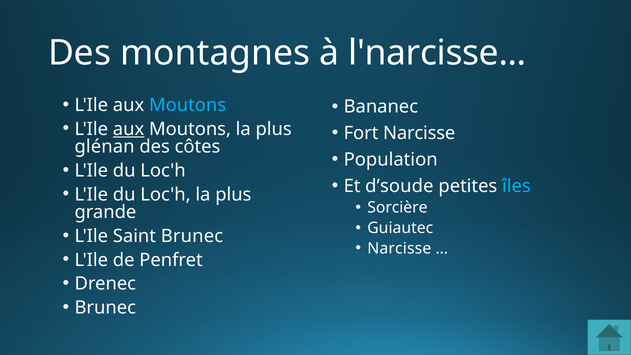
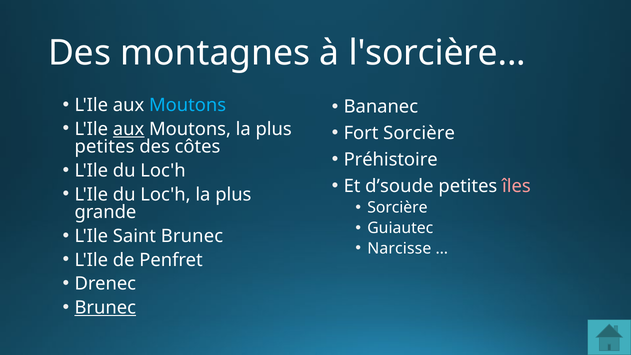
l'narcisse: l'narcisse -> l'sorcière
Fort Narcisse: Narcisse -> Sorcière
glénan at (105, 147): glénan -> petites
Population: Population -> Préhistoire
îles colour: light blue -> pink
Brunec at (105, 308) underline: none -> present
